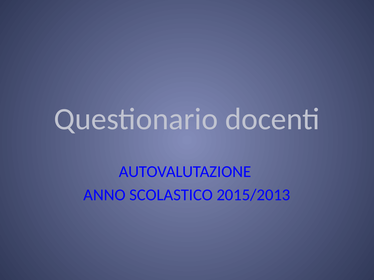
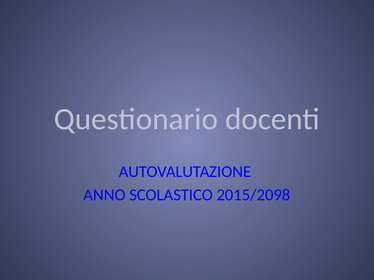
2015/2013: 2015/2013 -> 2015/2098
